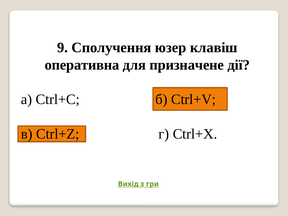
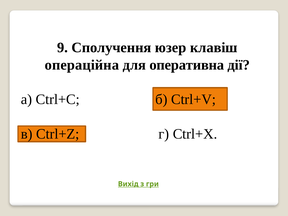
оперативна: оперативна -> операційна
призначене: призначене -> оперативна
